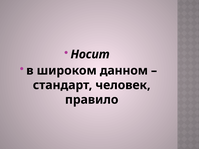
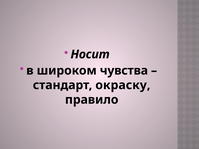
данном: данном -> чувства
человек: человек -> окраску
